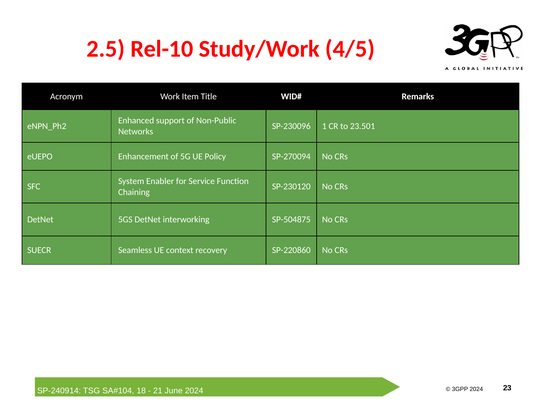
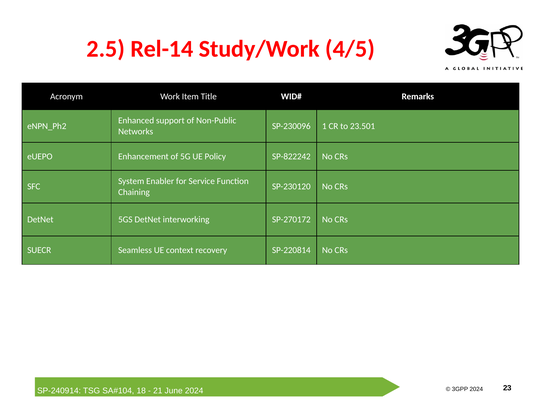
Rel-10: Rel-10 -> Rel-14
SP-270094: SP-270094 -> SP-822242
SP-504875: SP-504875 -> SP-270172
SP-220860: SP-220860 -> SP-220814
